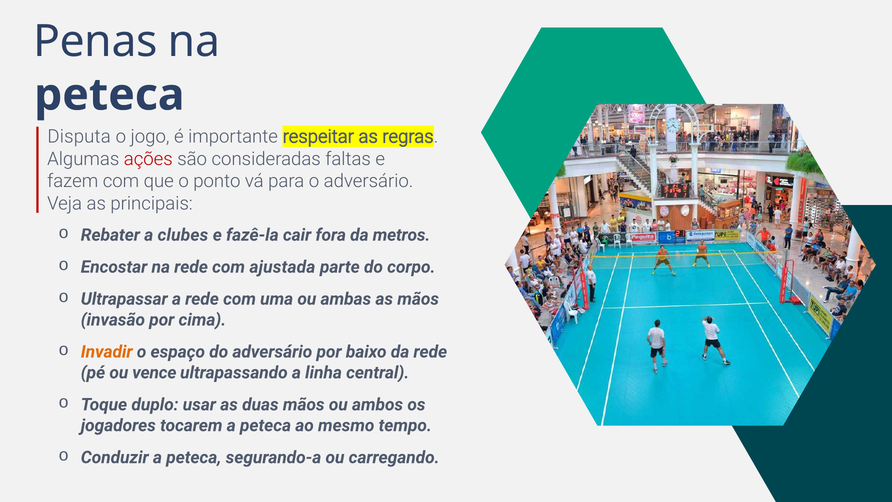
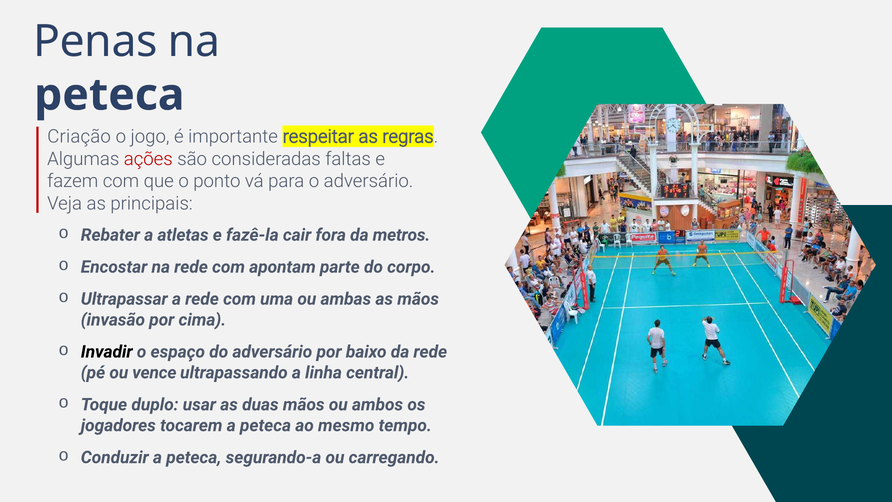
Disputa: Disputa -> Criação
clubes: clubes -> atletas
ajustada: ajustada -> apontam
Invadir colour: orange -> black
